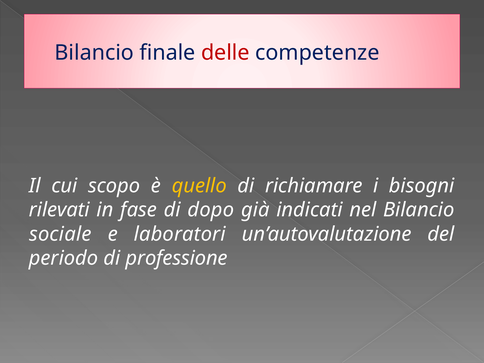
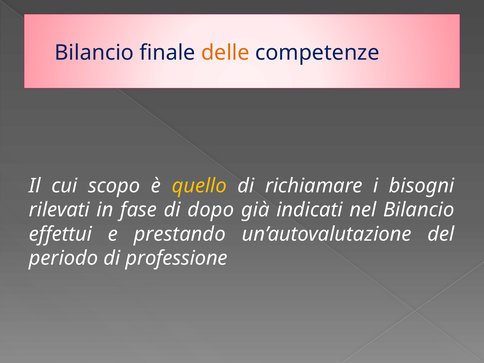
delle colour: red -> orange
sociale: sociale -> effettui
laboratori: laboratori -> prestando
